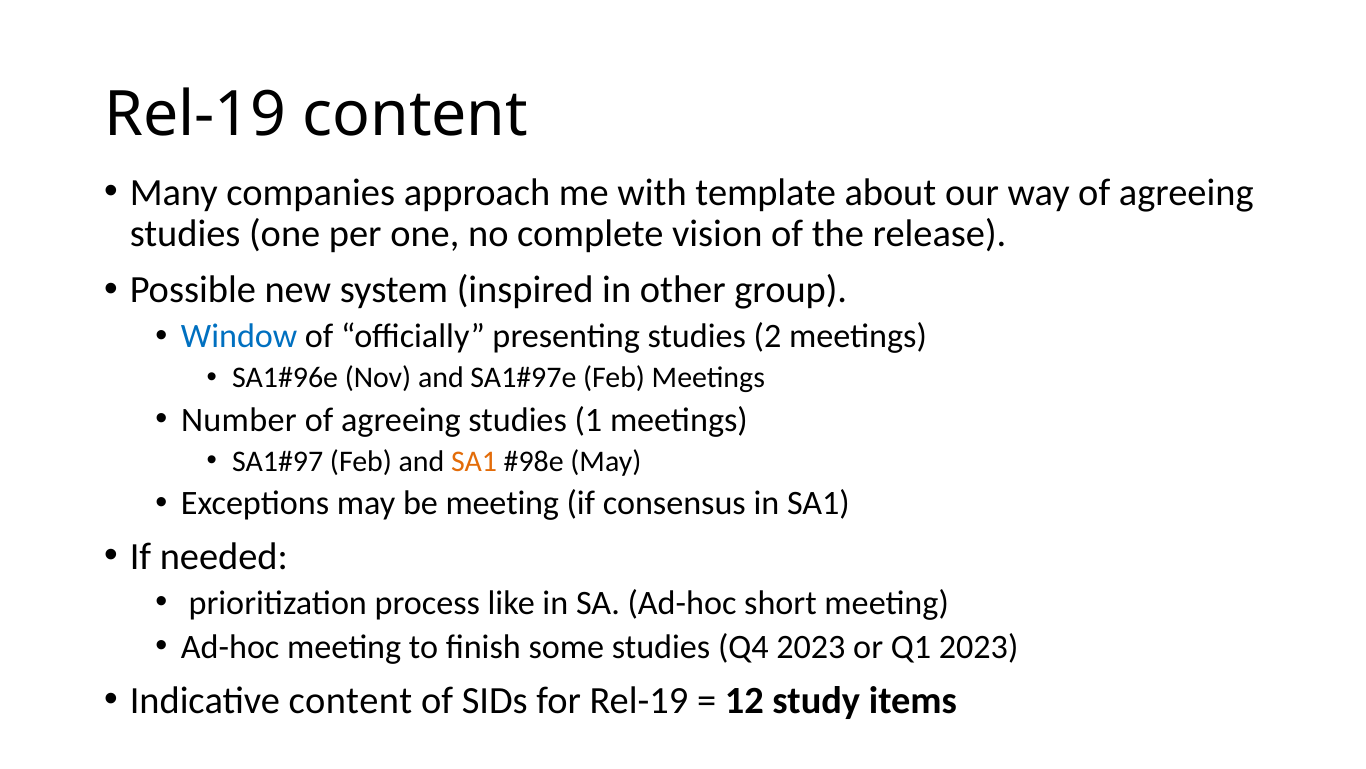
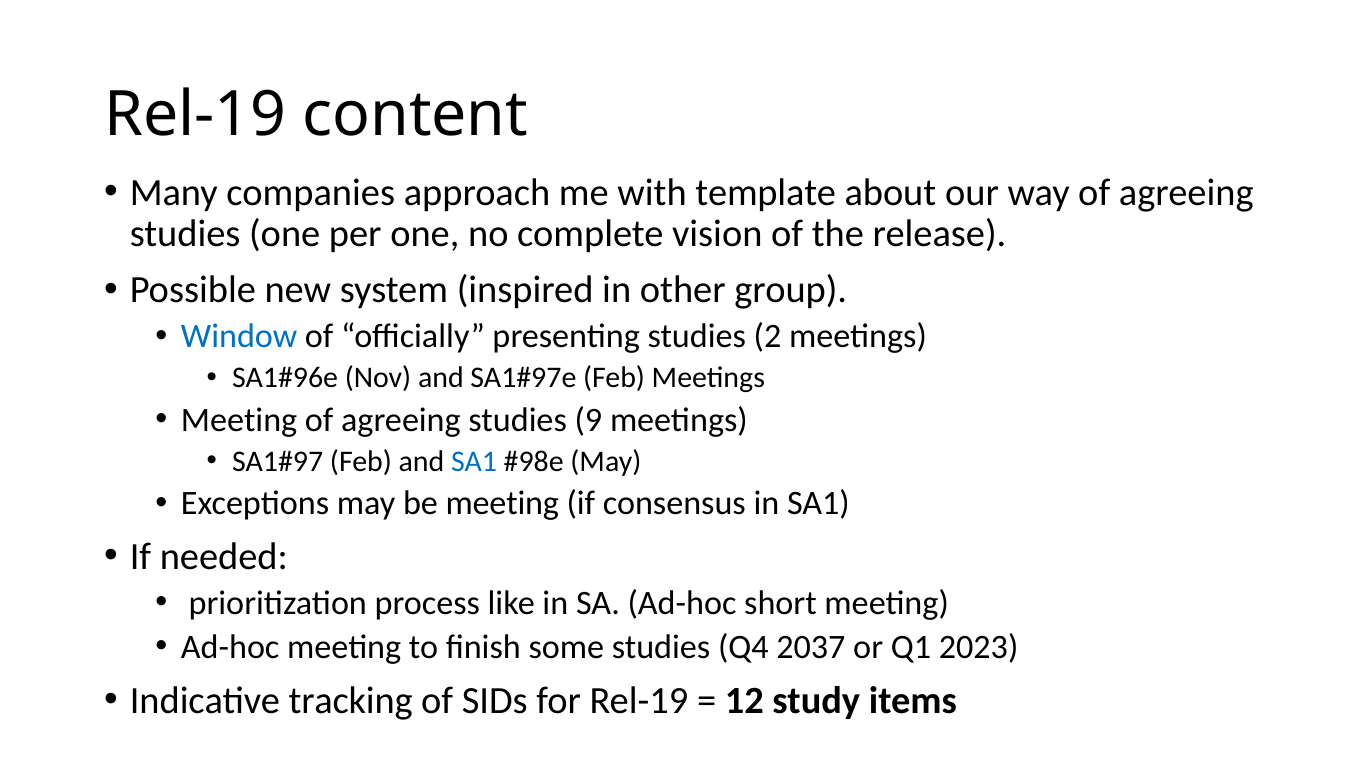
Number at (239, 419): Number -> Meeting
1: 1 -> 9
SA1 at (474, 461) colour: orange -> blue
Q4 2023: 2023 -> 2037
Indicative content: content -> tracking
